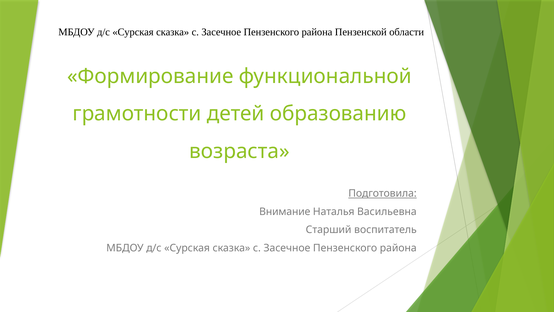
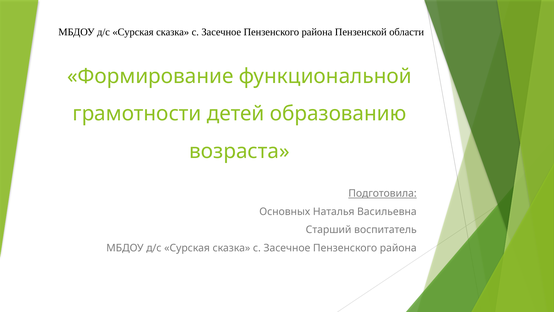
Внимание: Внимание -> Основных
